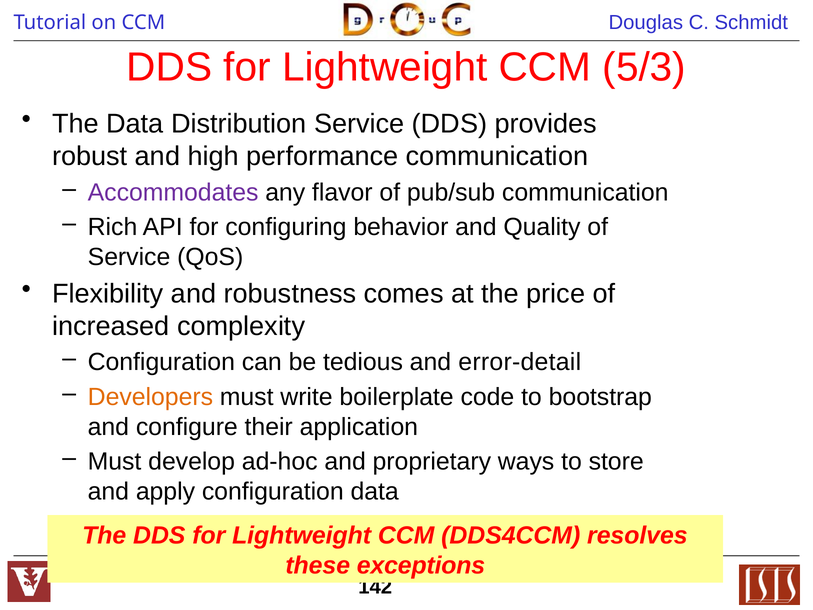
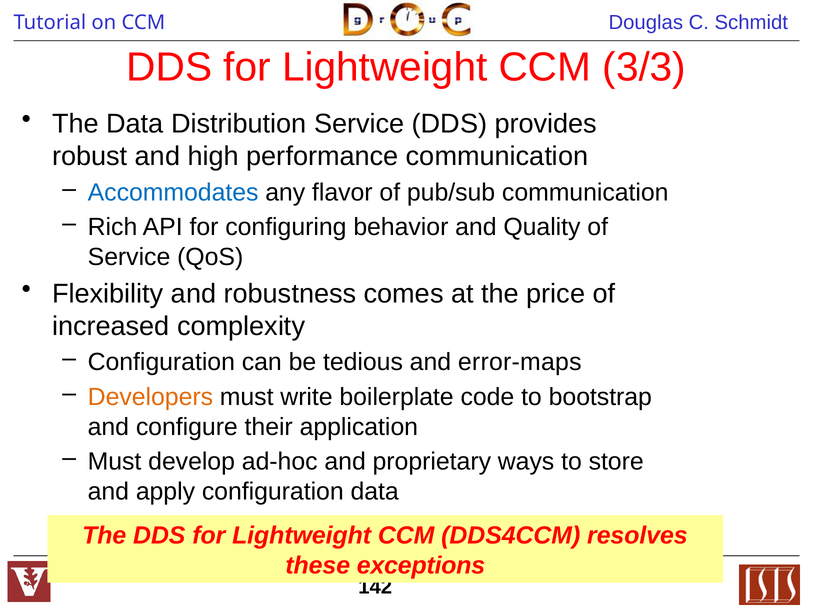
5/3: 5/3 -> 3/3
Accommodates colour: purple -> blue
error-detail: error-detail -> error-maps
